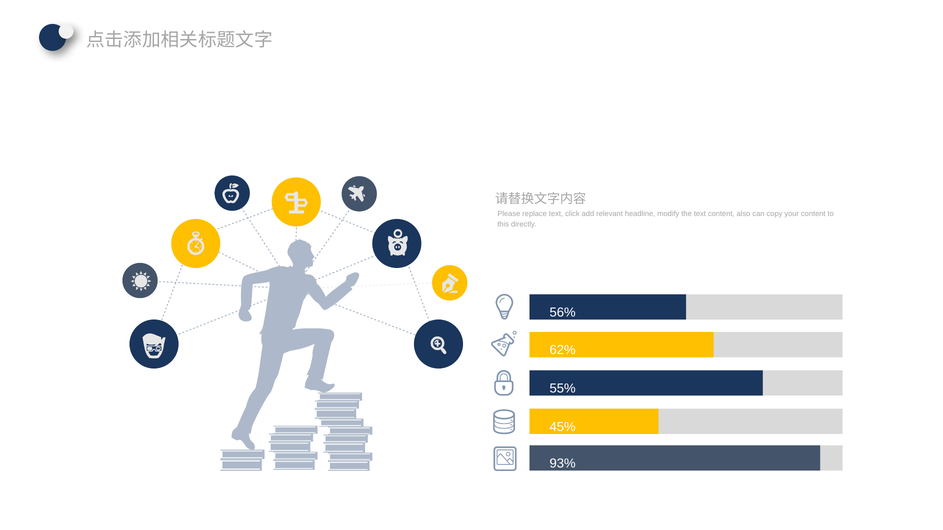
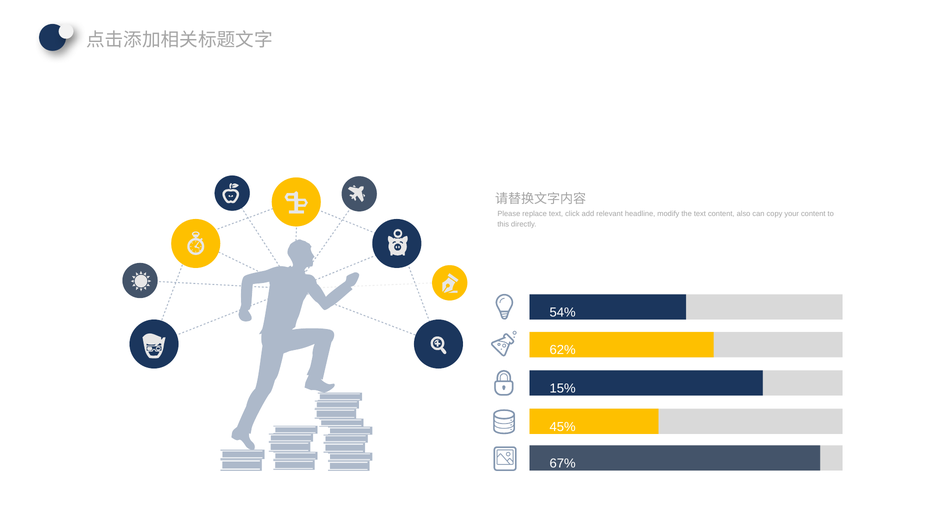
56%: 56% -> 54%
55%: 55% -> 15%
93%: 93% -> 67%
